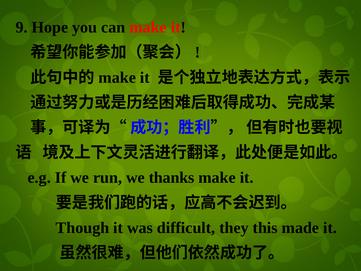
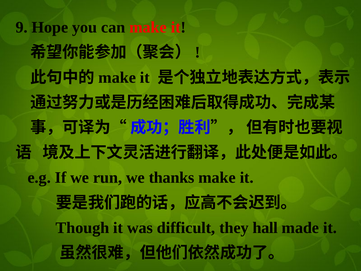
this: this -> hall
